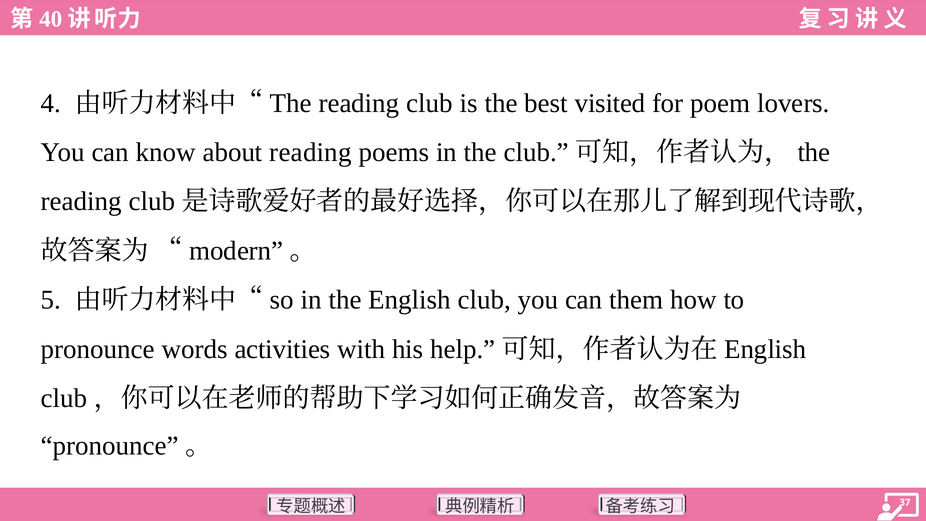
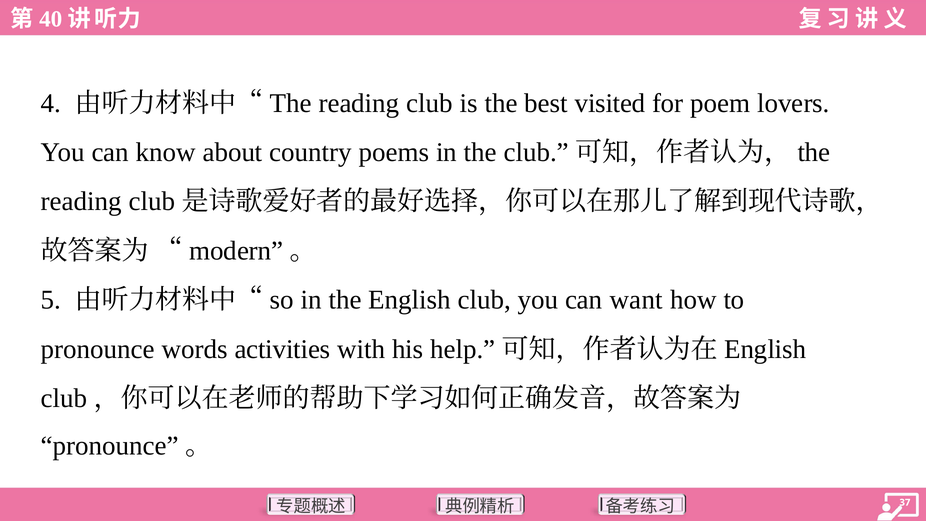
about reading: reading -> country
them: them -> want
